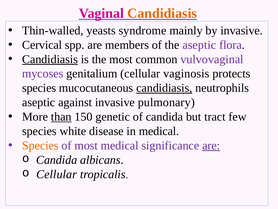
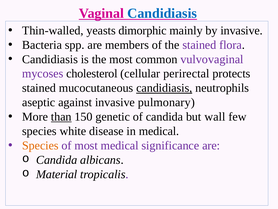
Candidiasis at (162, 13) colour: orange -> blue
syndrome: syndrome -> dimorphic
Cervical: Cervical -> Bacteria
the aseptic: aseptic -> stained
Candidiasis at (50, 59) underline: present -> none
genitalium: genitalium -> cholesterol
vaginosis: vaginosis -> perirectal
species at (39, 88): species -> stained
tract: tract -> wall
are at (211, 145) underline: present -> none
Cellular at (57, 174): Cellular -> Material
